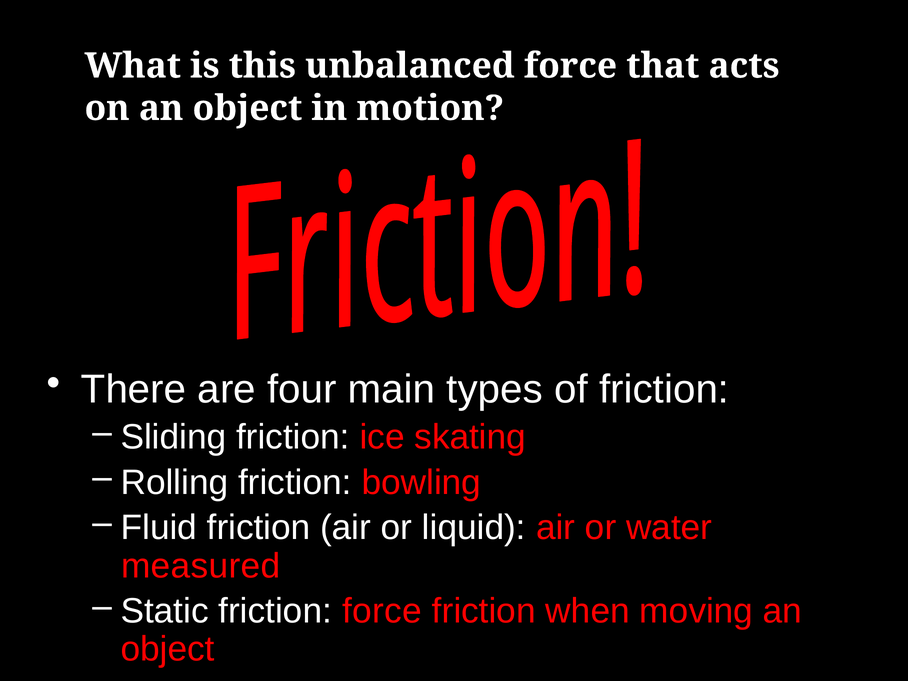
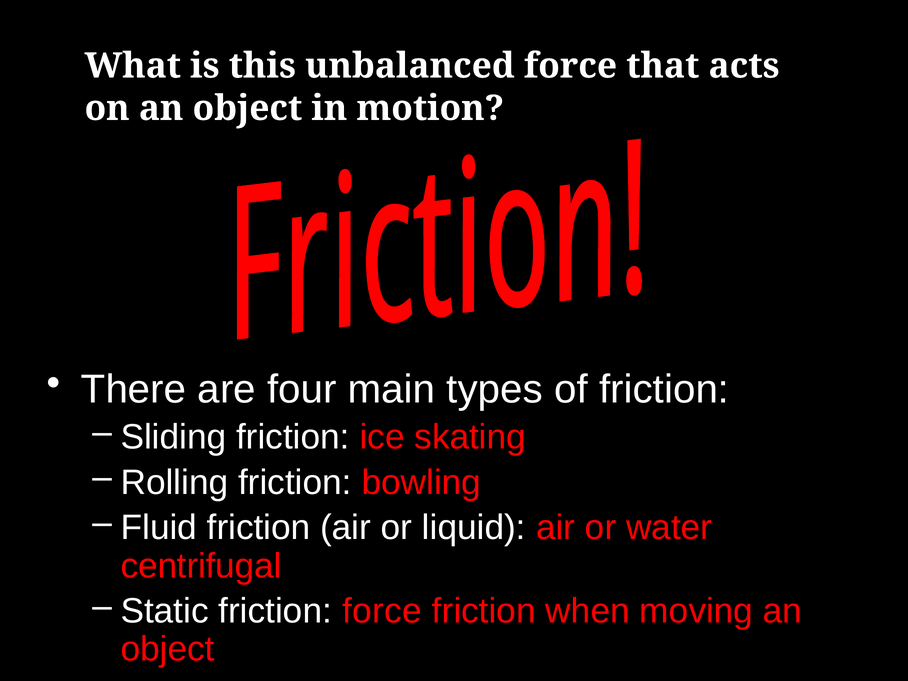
measured: measured -> centrifugal
